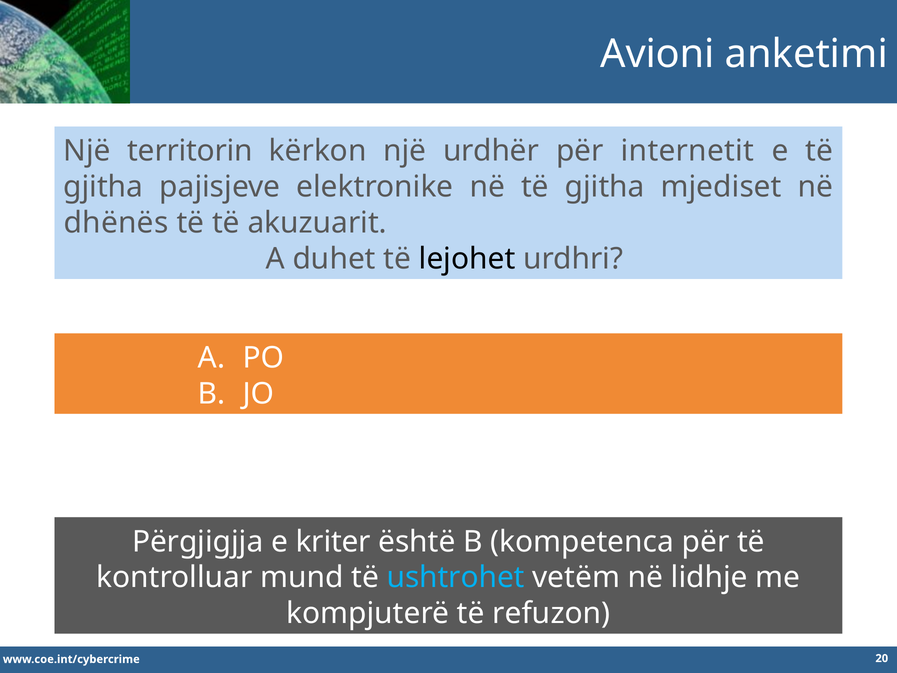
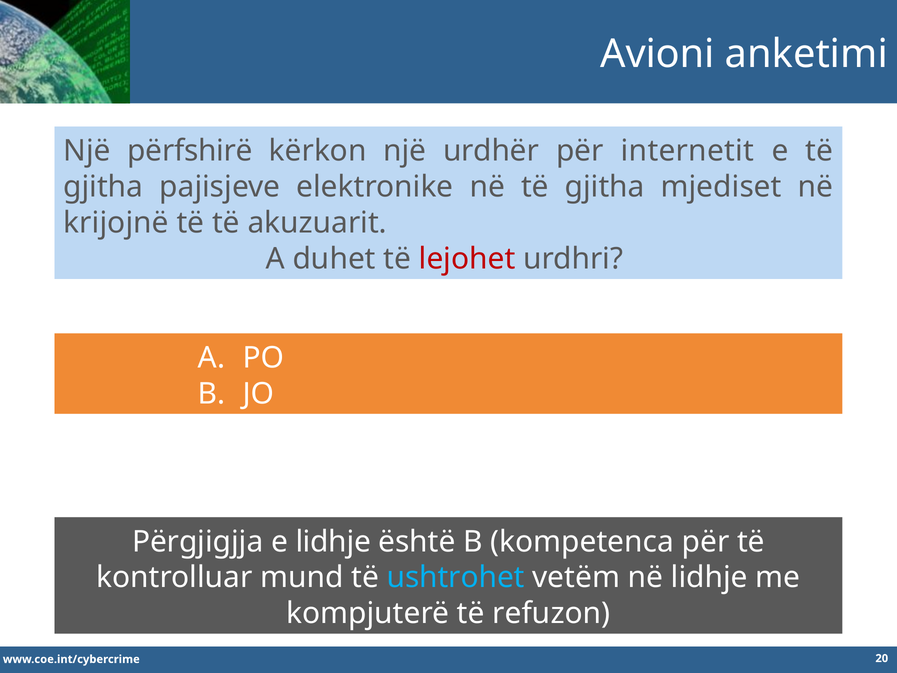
territorin: territorin -> përfshirë
dhënës: dhënës -> krijojnë
lejohet colour: black -> red
e kriter: kriter -> lidhje
